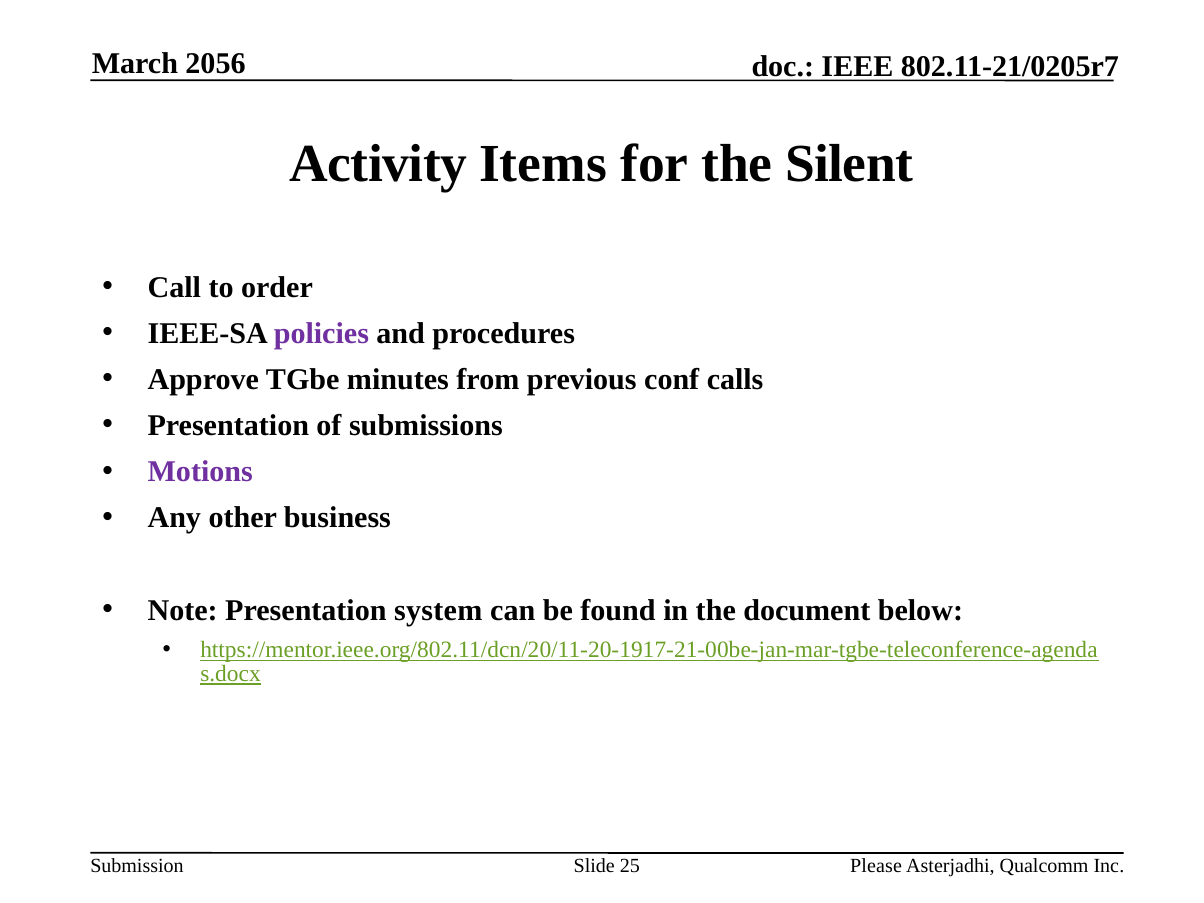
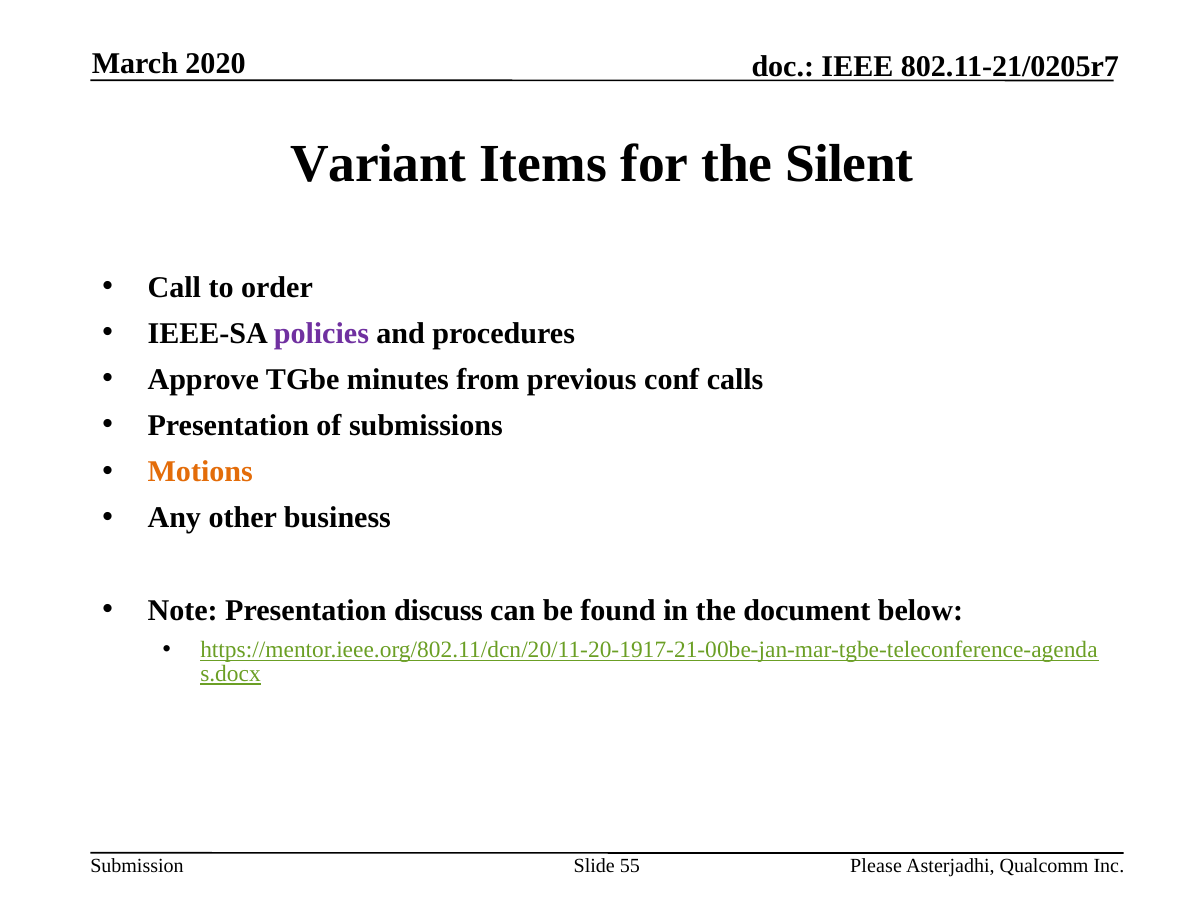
2056: 2056 -> 2020
Activity: Activity -> Variant
Motions colour: purple -> orange
system: system -> discuss
25: 25 -> 55
